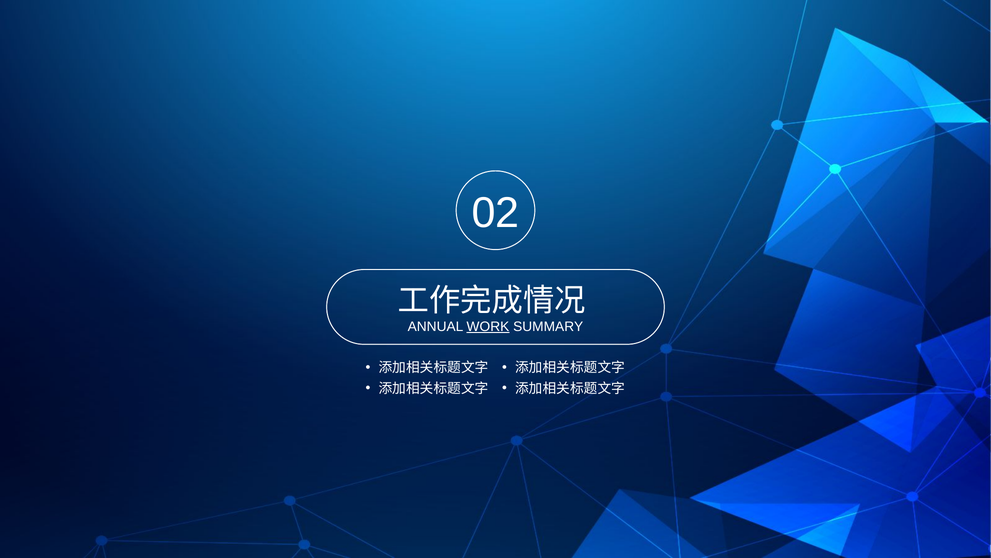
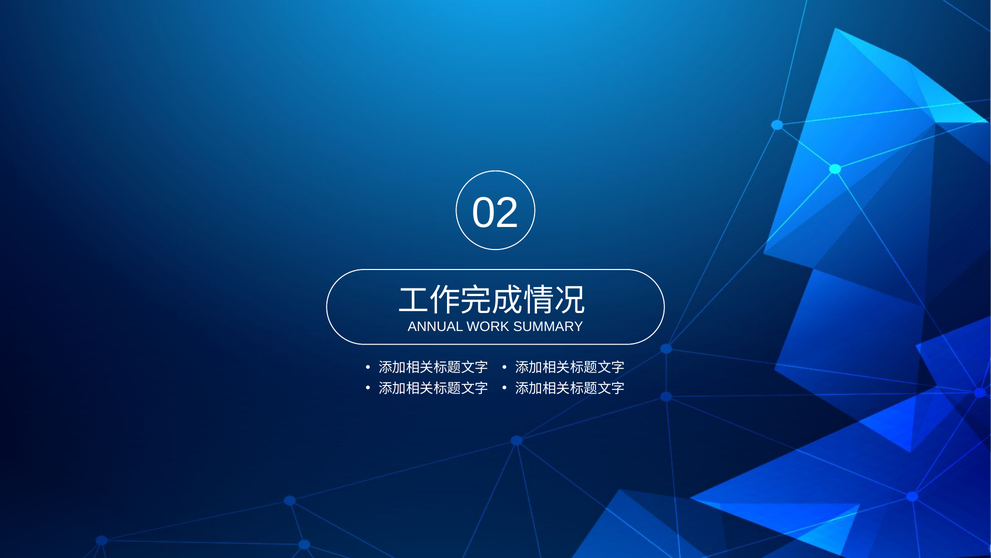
WORK underline: present -> none
